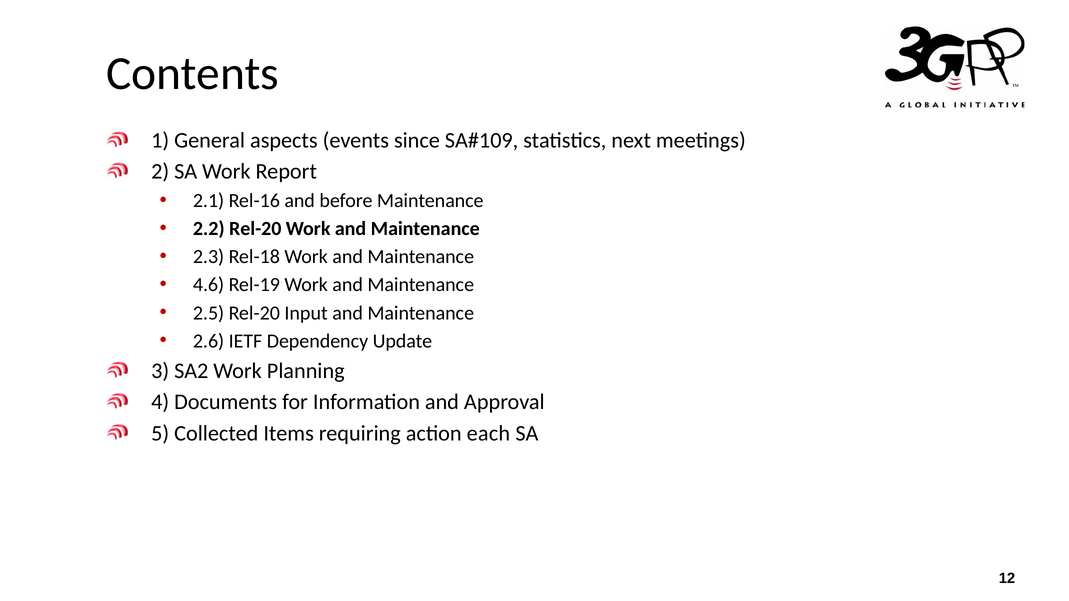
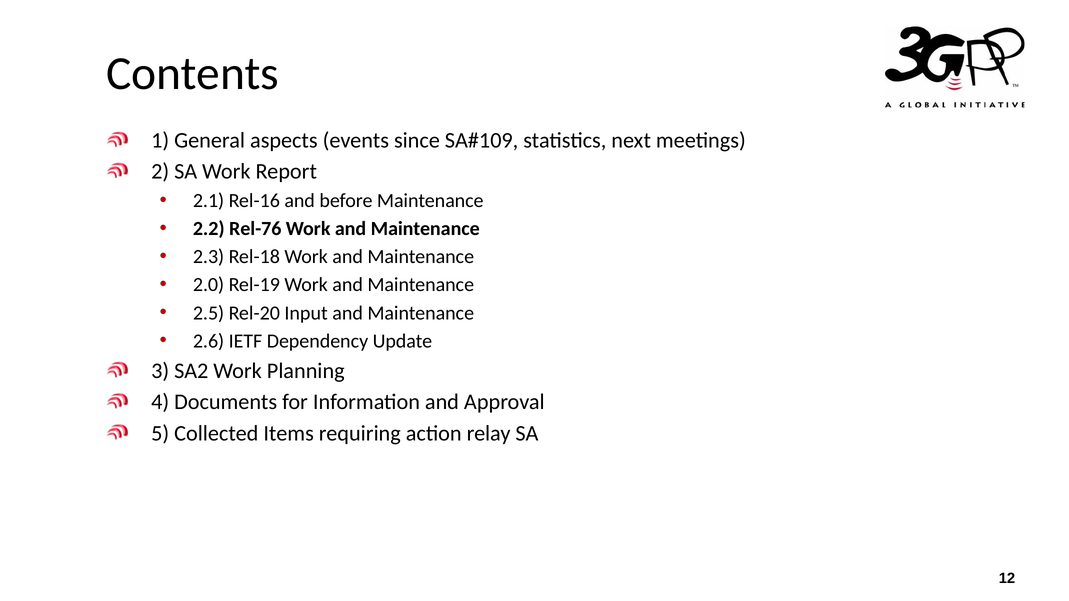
2.2 Rel-20: Rel-20 -> Rel-76
4.6: 4.6 -> 2.0
each: each -> relay
